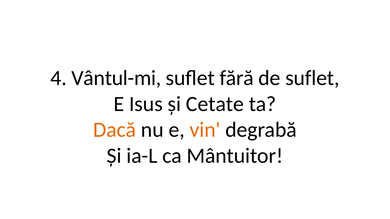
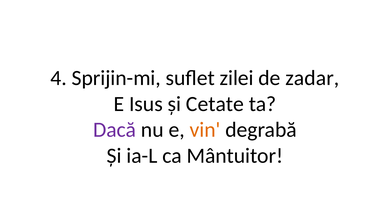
Vântul-mi: Vântul-mi -> Sprijin-mi
fără: fără -> zilei
de suflet: suflet -> zadar
Dacă colour: orange -> purple
